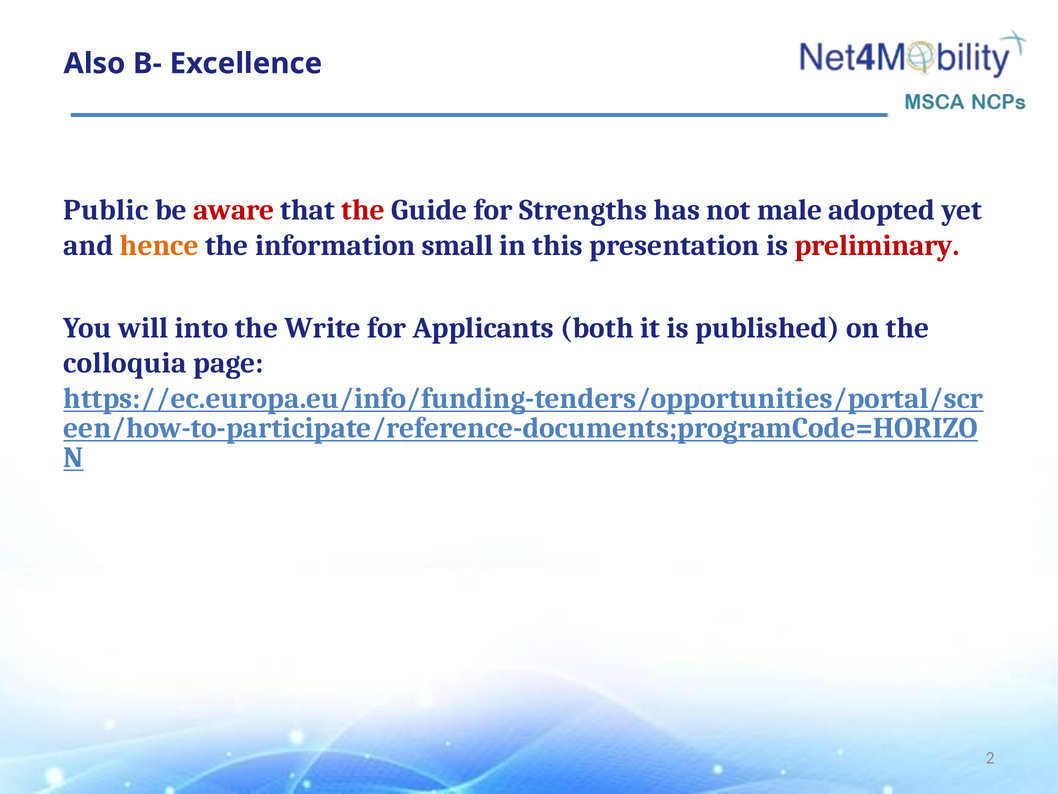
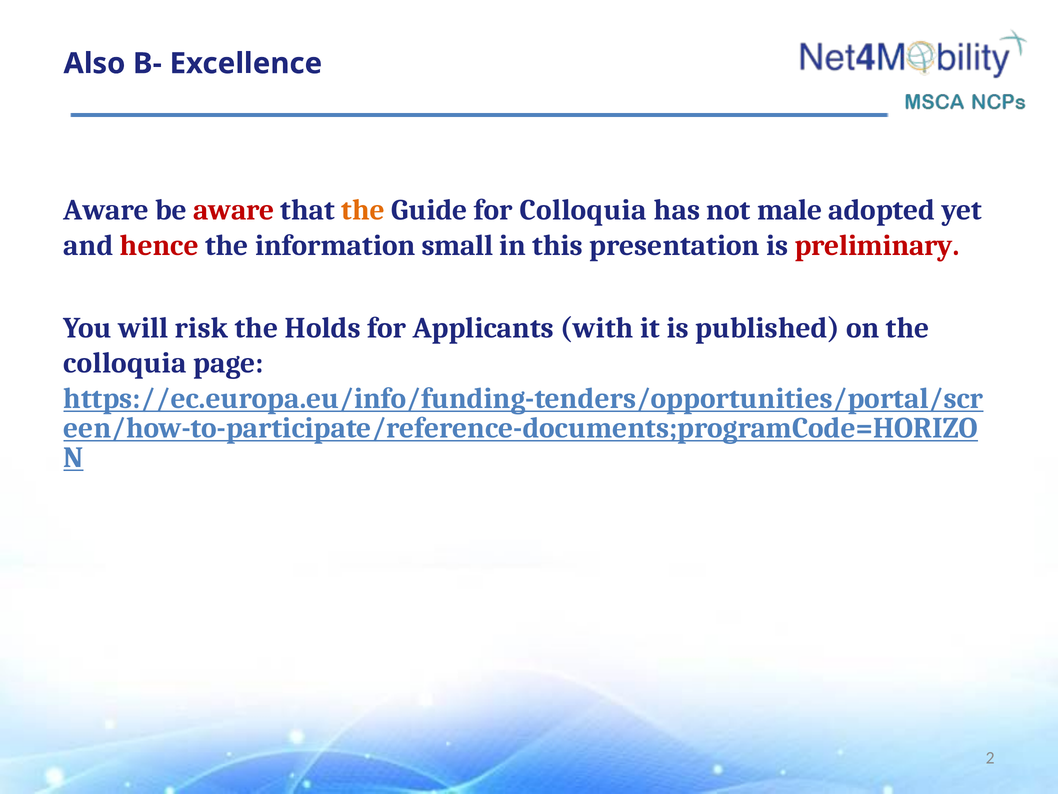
Public at (106, 210): Public -> Aware
the at (363, 210) colour: red -> orange
for Strengths: Strengths -> Colloquia
hence colour: orange -> red
into: into -> risk
Write: Write -> Holds
both: both -> with
